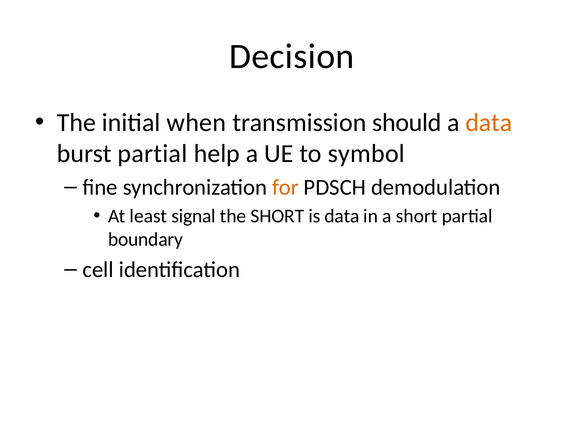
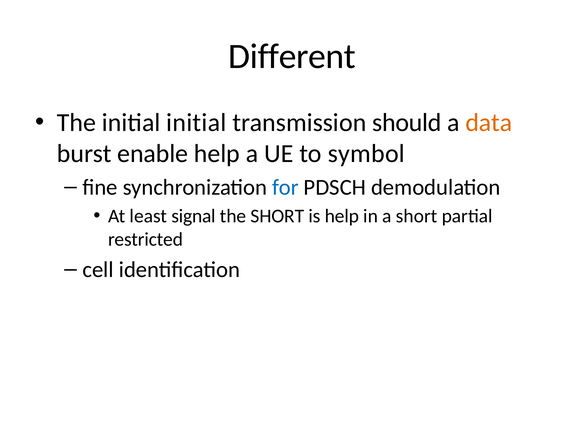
Decision: Decision -> Different
initial when: when -> initial
burst partial: partial -> enable
for colour: orange -> blue
is data: data -> help
boundary: boundary -> restricted
